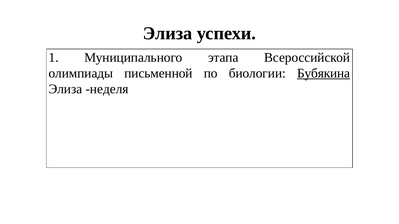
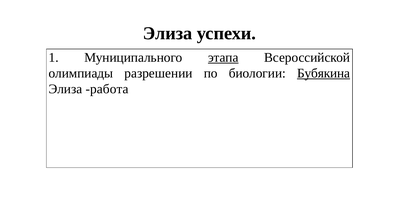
этапа underline: none -> present
письменной: письменной -> разрешении
неделя: неделя -> работа
